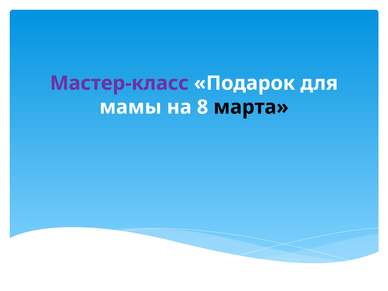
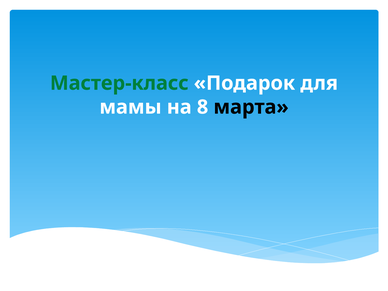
Мастер-класс colour: purple -> green
